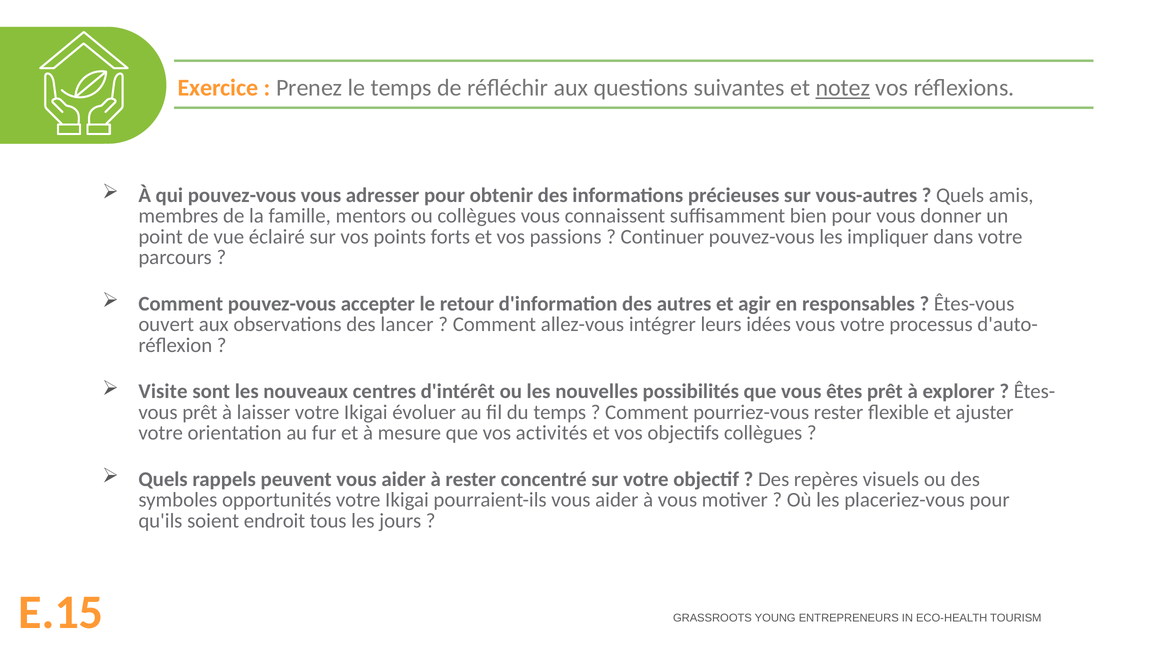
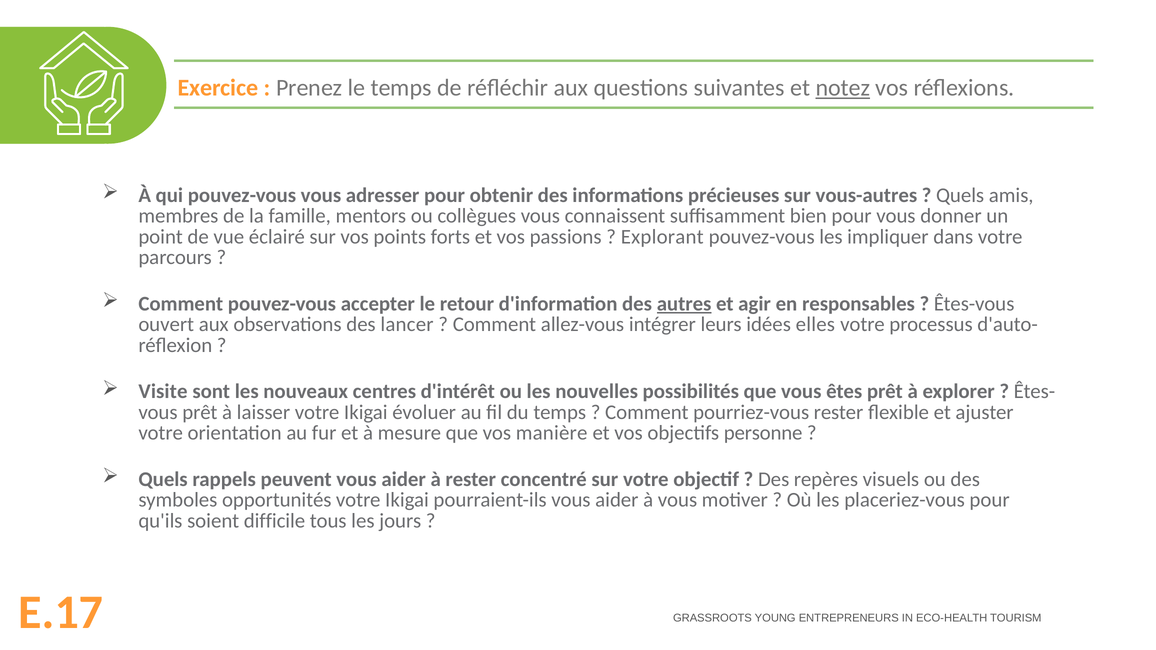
Continuer: Continuer -> Explorant
autres underline: none -> present
idées vous: vous -> elles
activités: activités -> manière
objectifs collègues: collègues -> personne
endroit: endroit -> difficile
E.15: E.15 -> E.17
